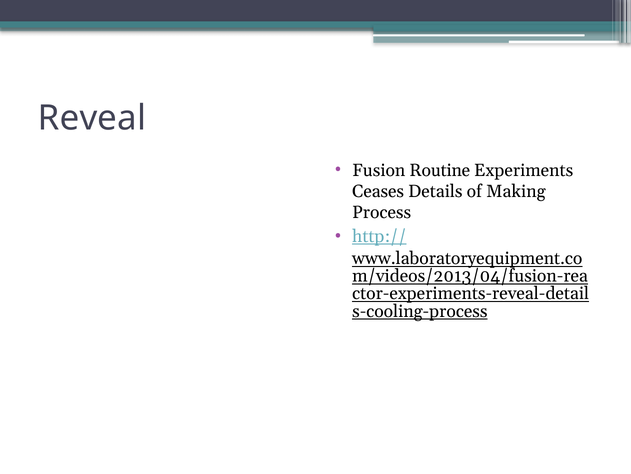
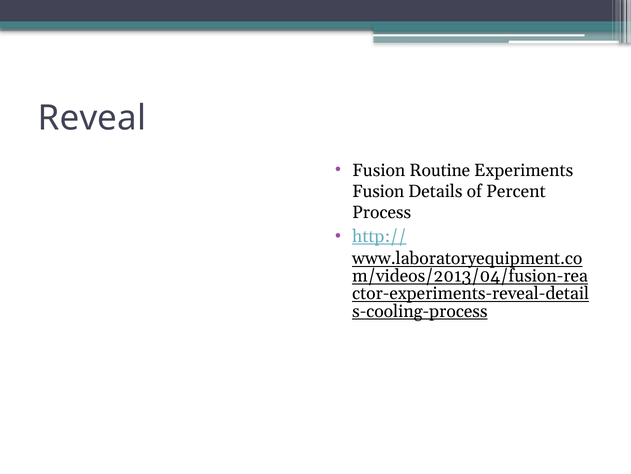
Ceases at (378, 191): Ceases -> Fusion
Making: Making -> Percent
